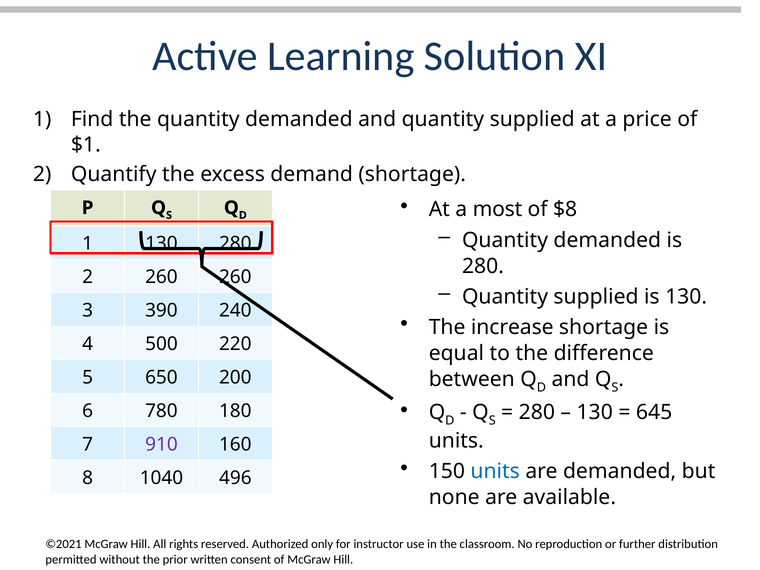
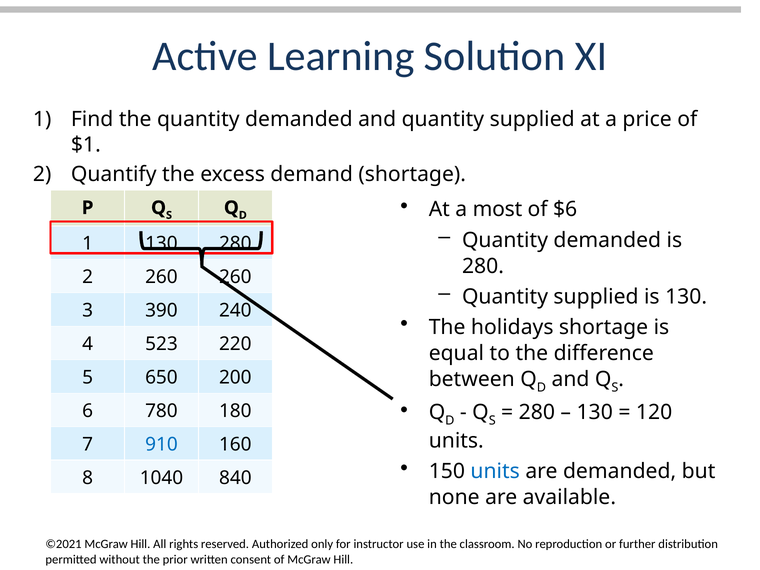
$8: $8 -> $6
increase: increase -> holidays
500: 500 -> 523
645: 645 -> 120
910 colour: purple -> blue
496: 496 -> 840
